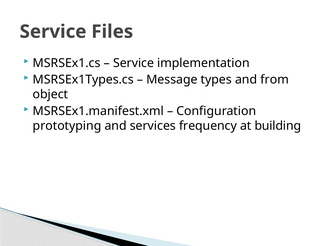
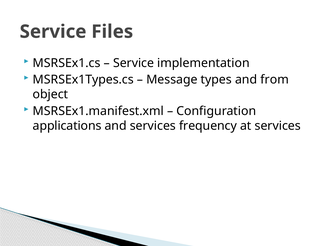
prototyping: prototyping -> applications
at building: building -> services
